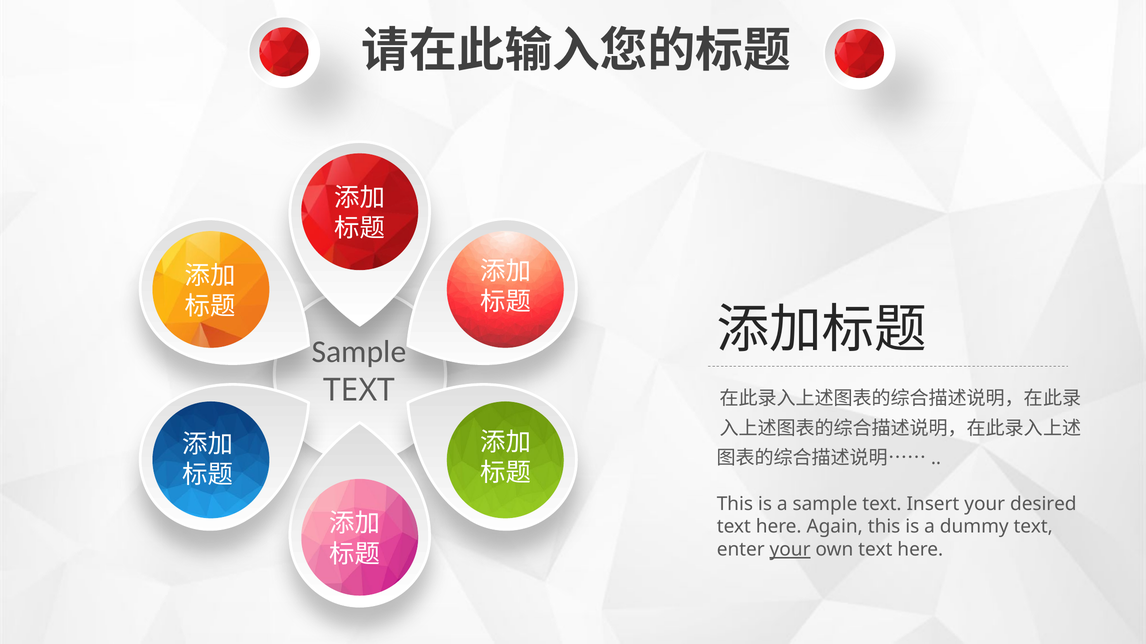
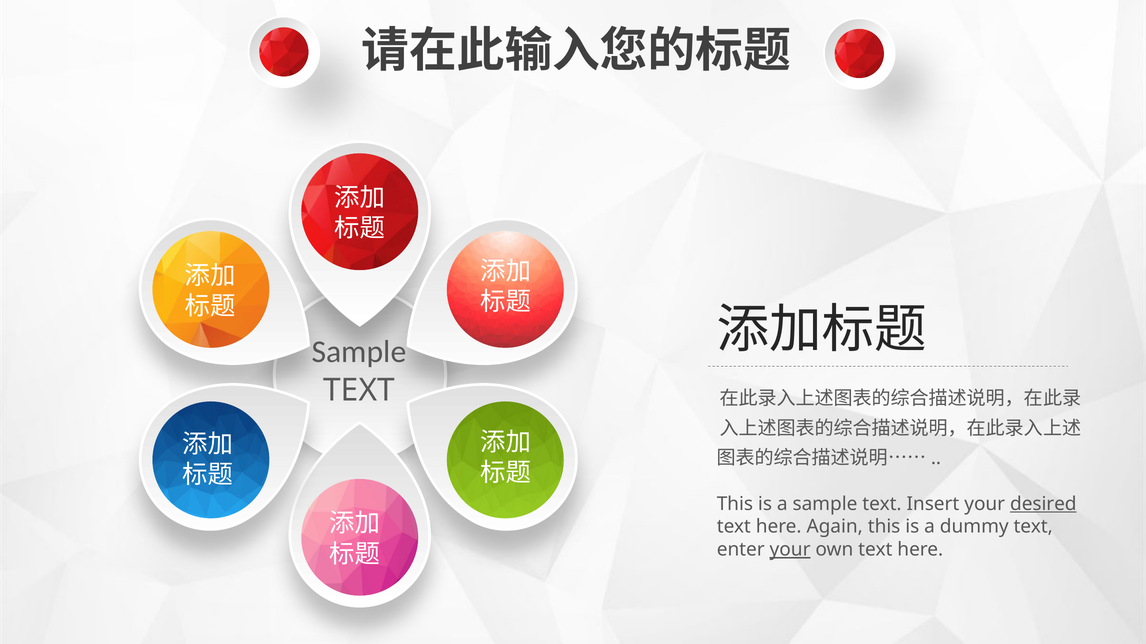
desired underline: none -> present
